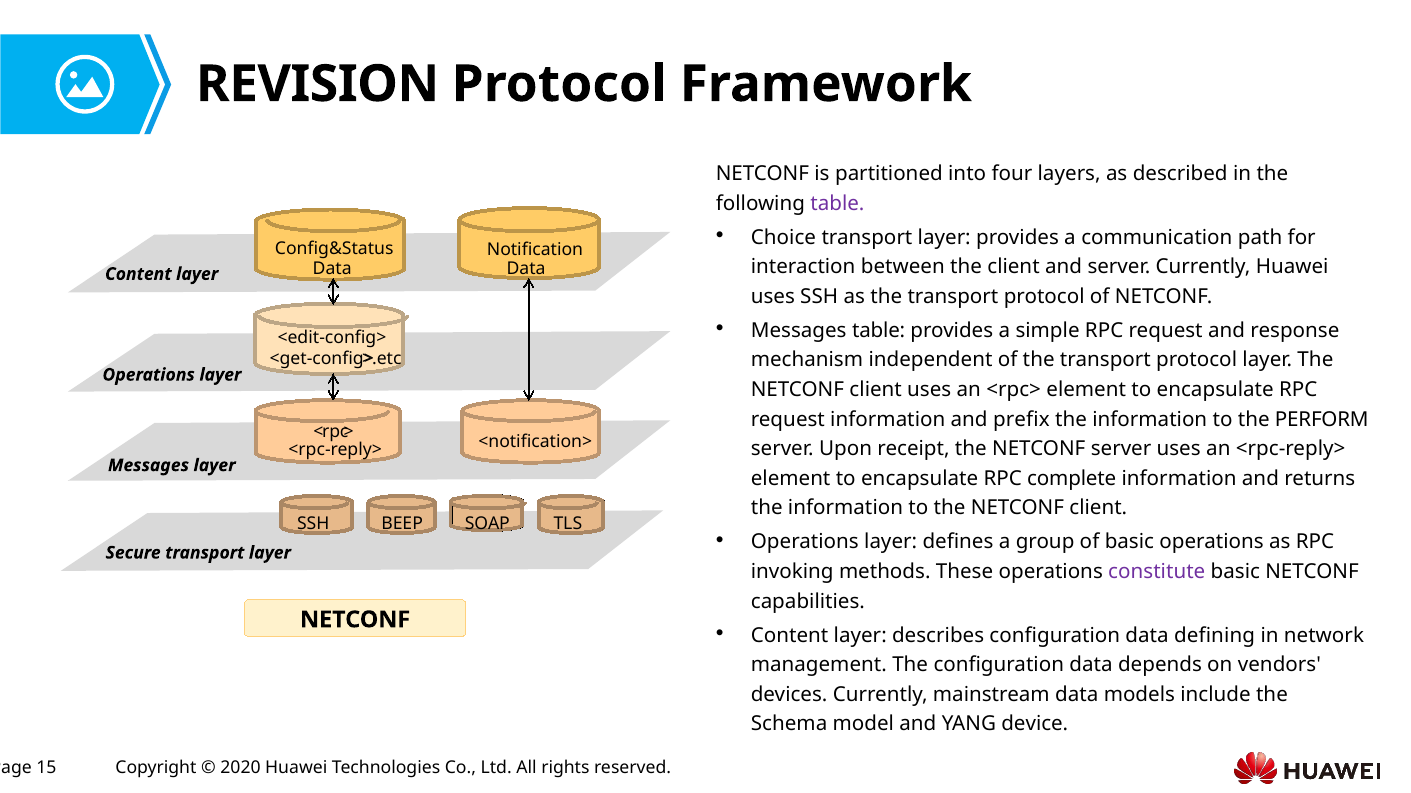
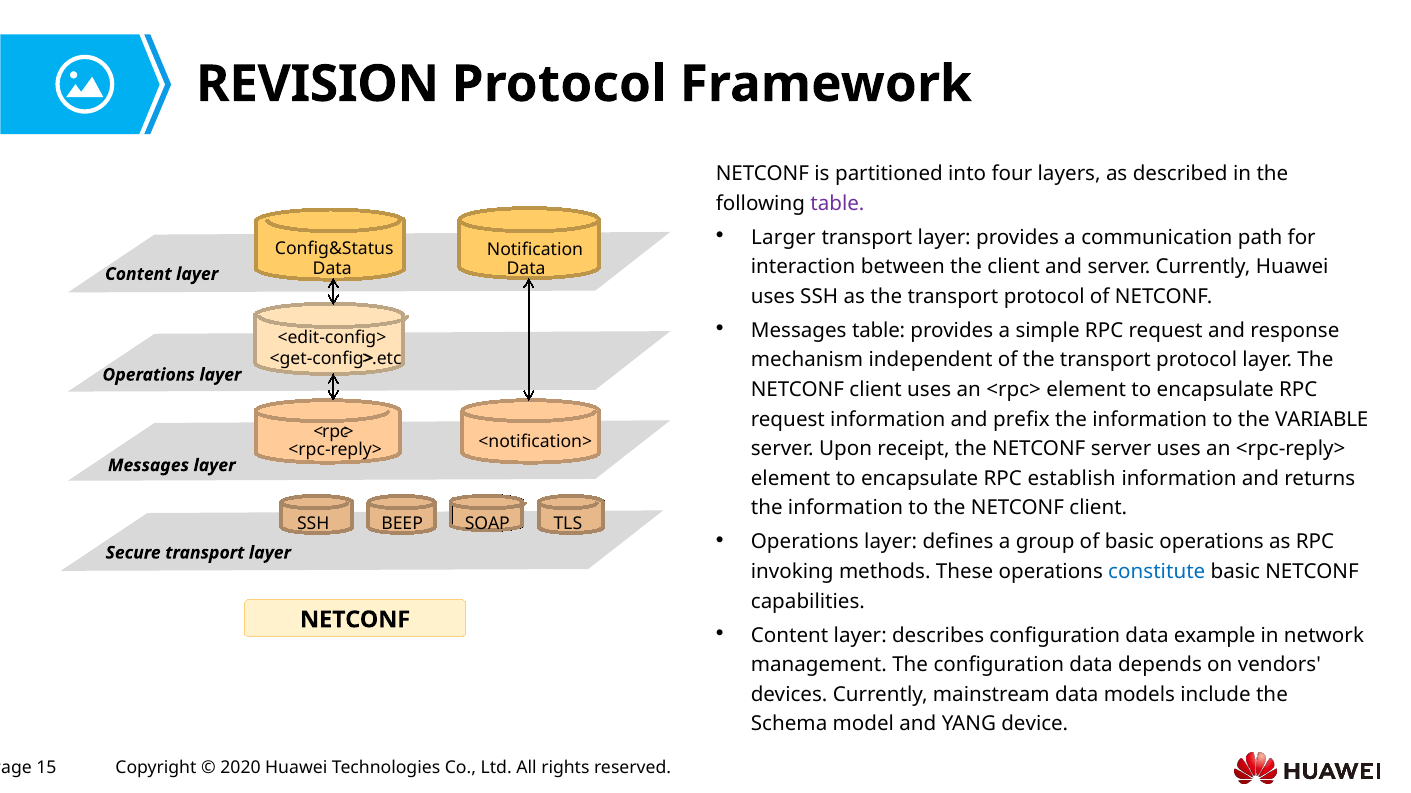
Choice: Choice -> Larger
PERFORM: PERFORM -> VARIABLE
complete: complete -> establish
constitute colour: purple -> blue
defining: defining -> example
